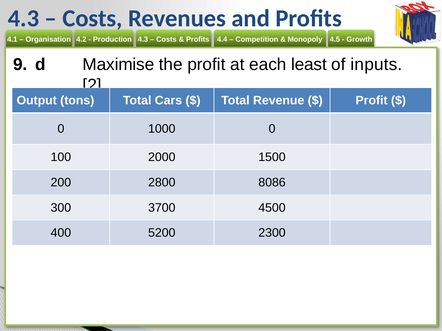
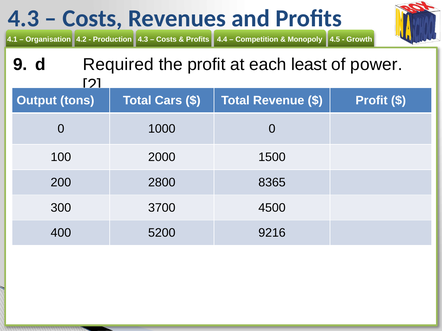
Maximise: Maximise -> Required
inputs: inputs -> power
8086: 8086 -> 8365
2300: 2300 -> 9216
